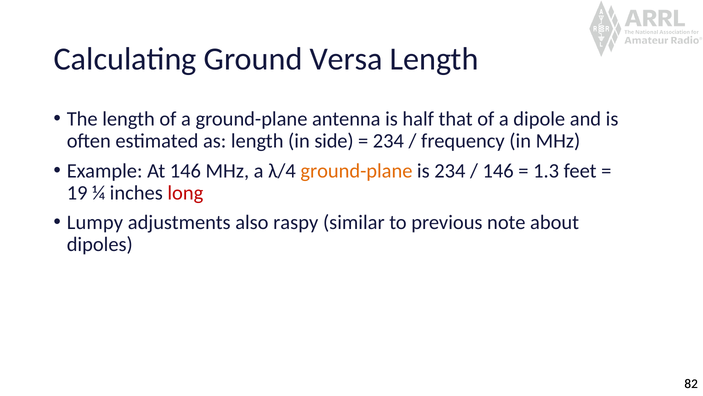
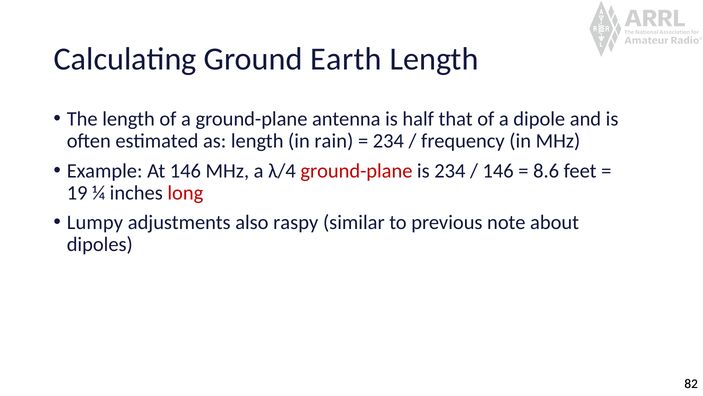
Versa: Versa -> Earth
side: side -> rain
ground-plane at (356, 170) colour: orange -> red
1.3: 1.3 -> 8.6
